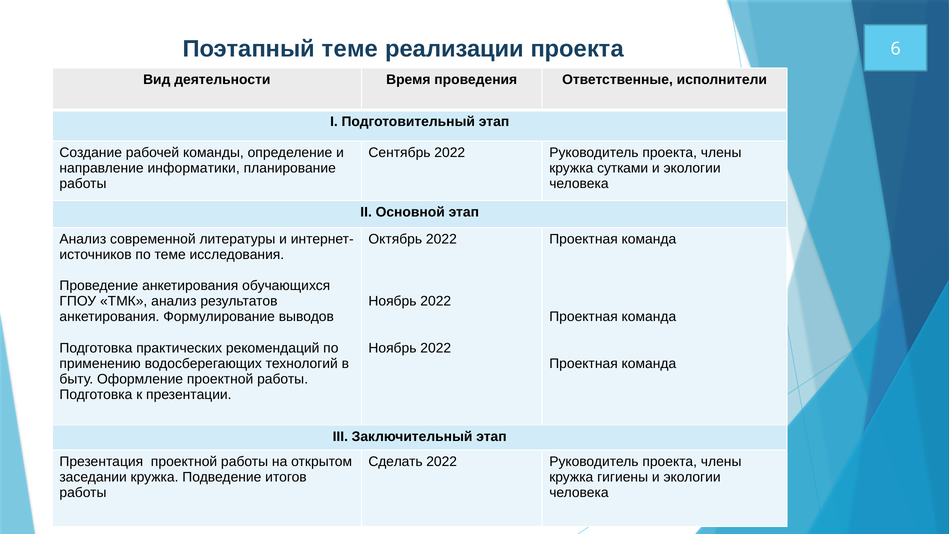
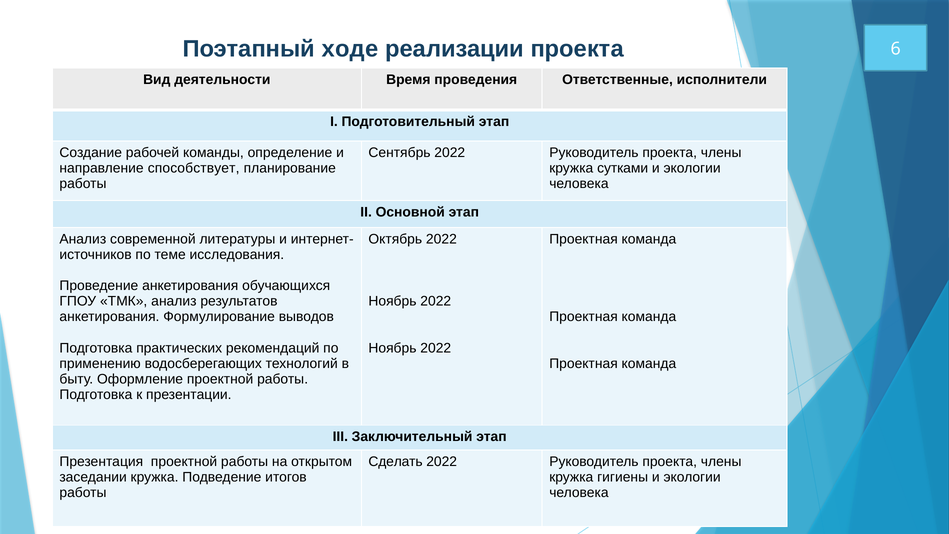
Поэтапный теме: теме -> ходе
информатики: информатики -> способствует
